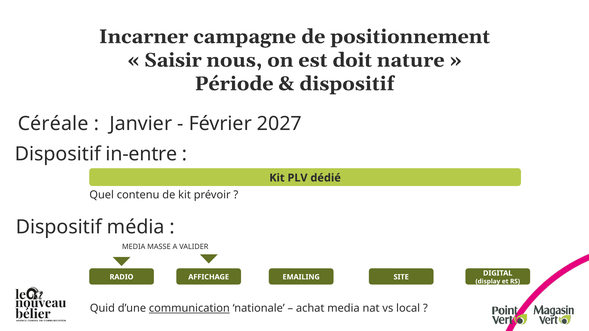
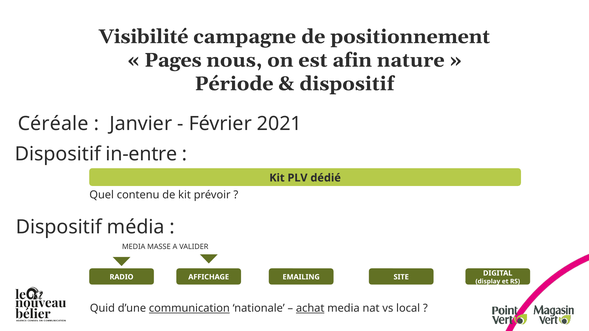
Incarner: Incarner -> Visibilité
Saisir: Saisir -> Pages
doit: doit -> afin
2027: 2027 -> 2021
achat underline: none -> present
